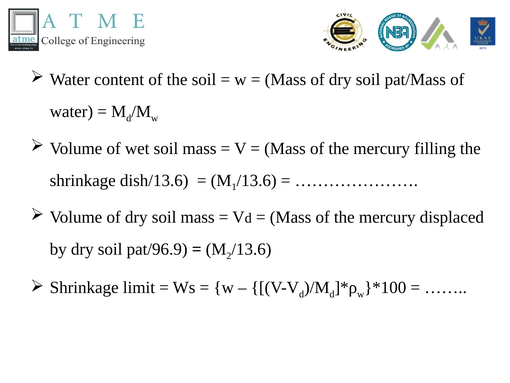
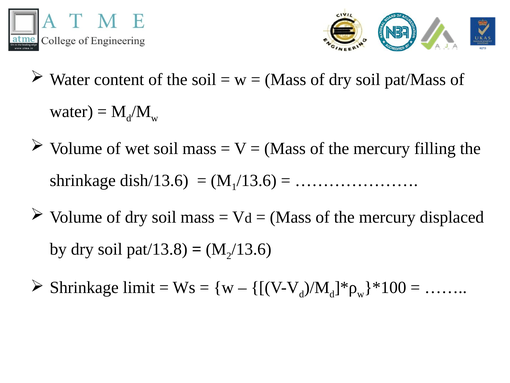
pat/96.9: pat/96.9 -> pat/13.8
